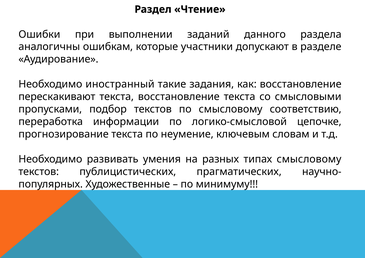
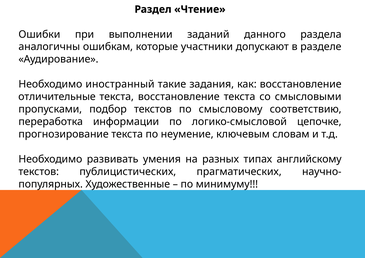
перескакивают: перескакивают -> отличительные
типах смысловому: смысловому -> английскому
